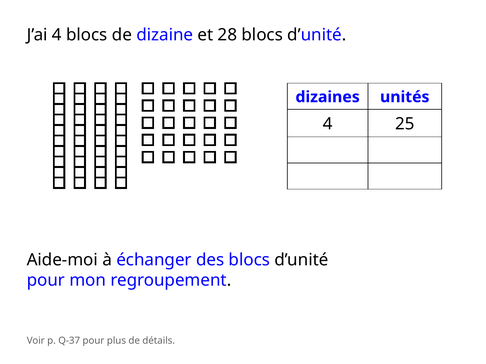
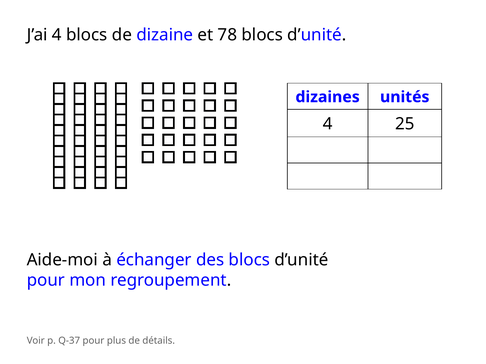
28: 28 -> 78
